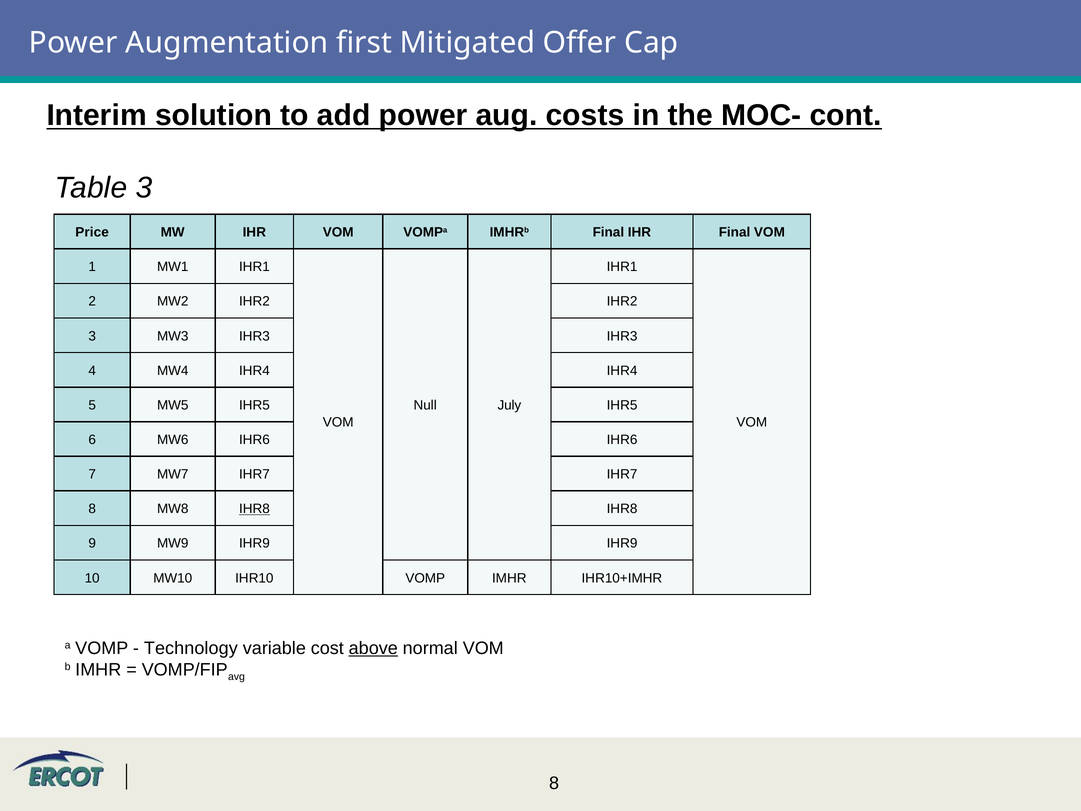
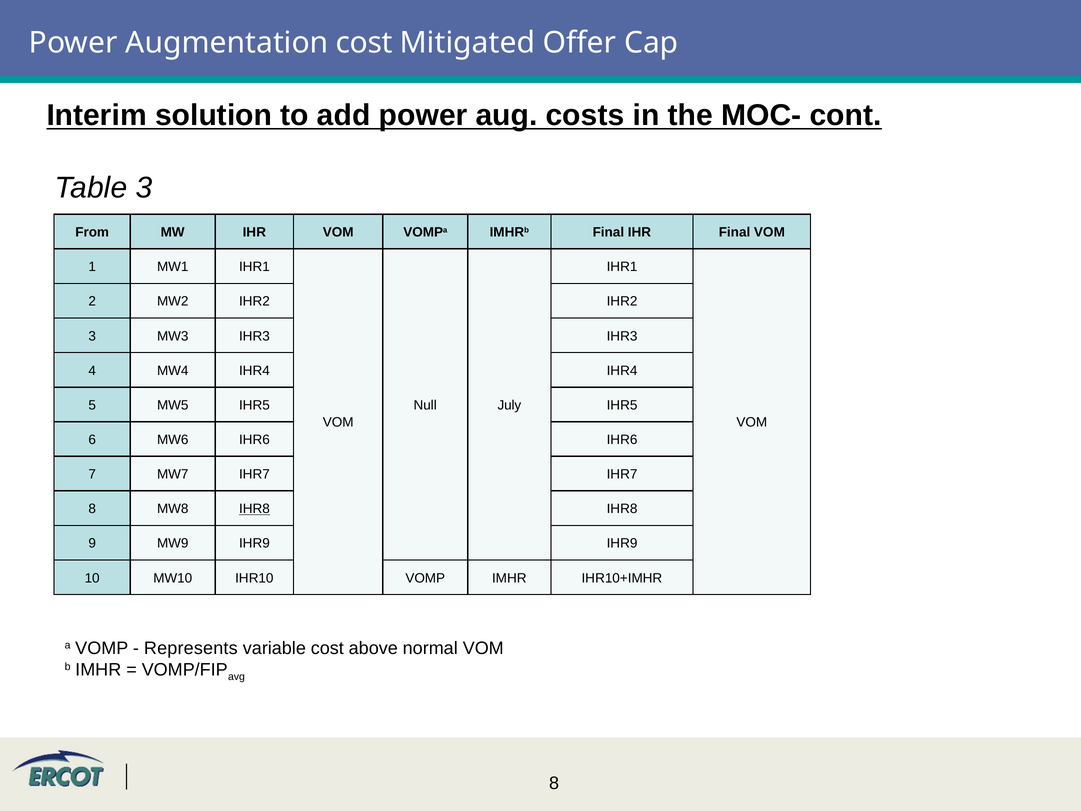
Augmentation first: first -> cost
Price: Price -> From
Technology: Technology -> Represents
above underline: present -> none
